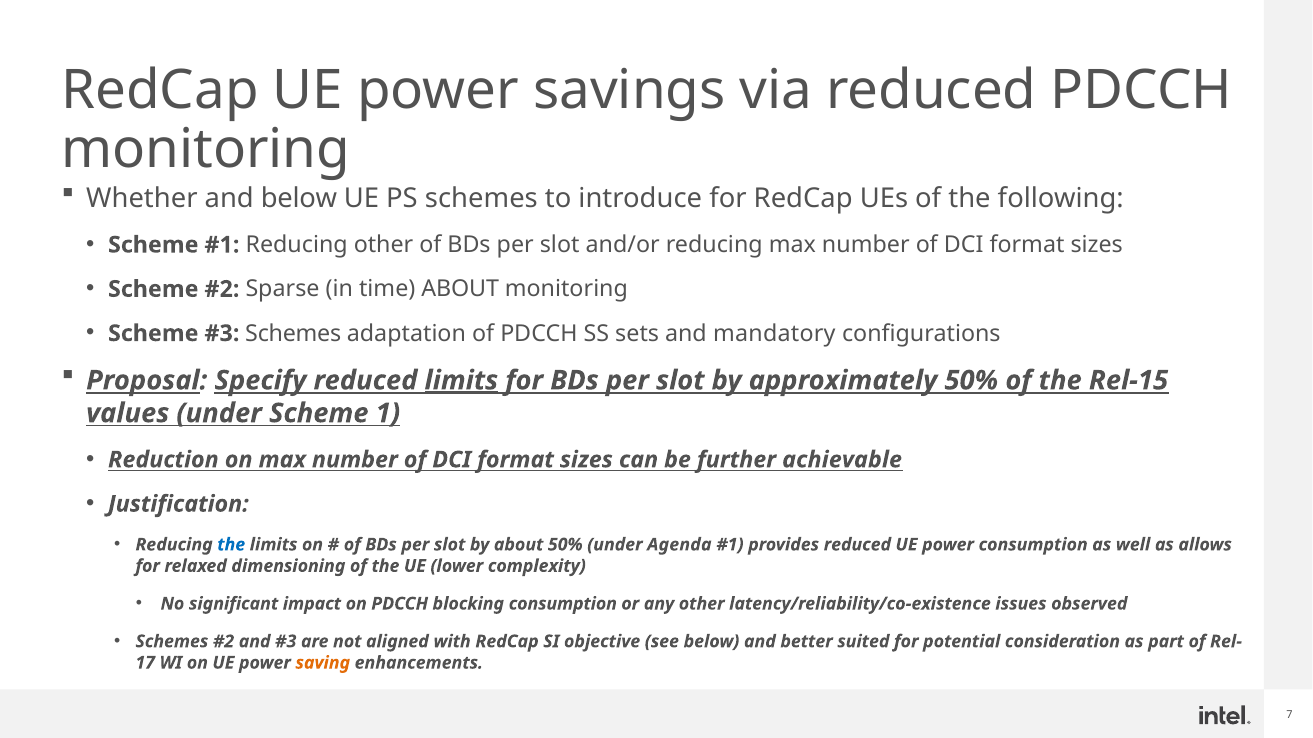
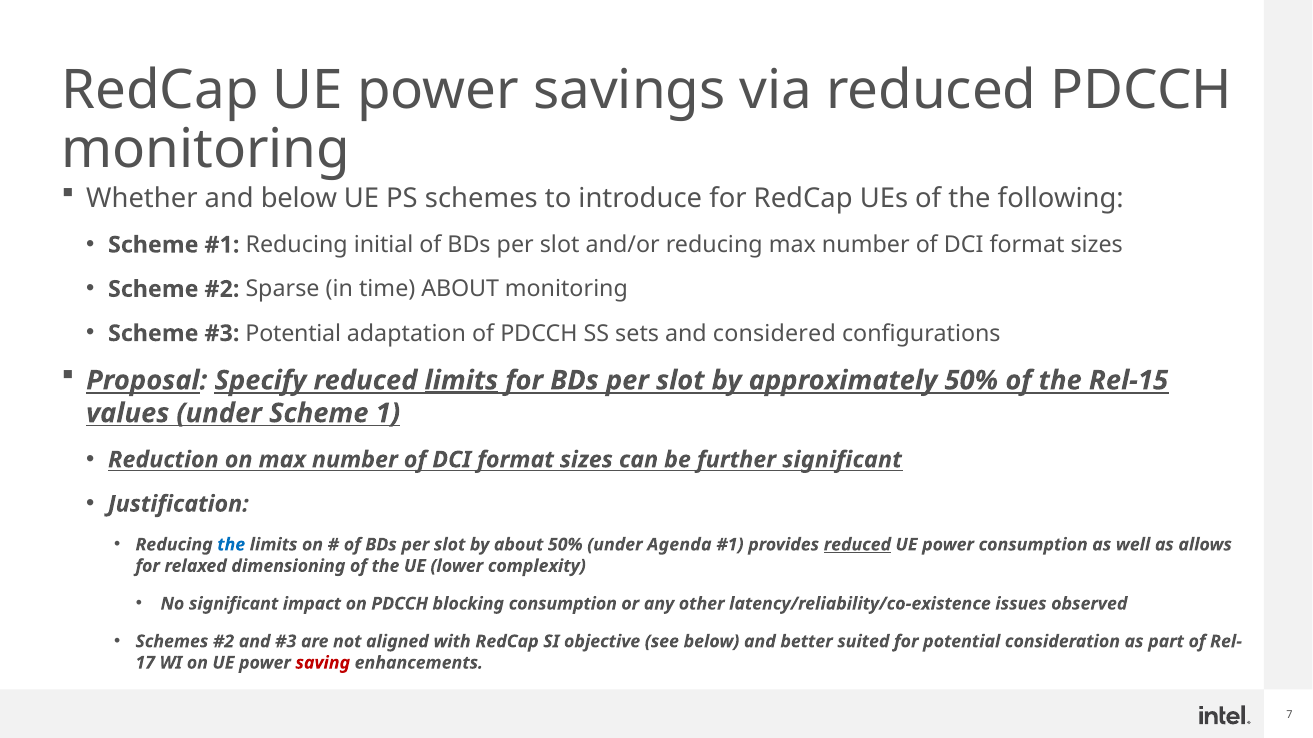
Reducing other: other -> initial
Schemes at (293, 334): Schemes -> Potential
mandatory: mandatory -> considered
further achievable: achievable -> significant
reduced at (857, 545) underline: none -> present
saving colour: orange -> red
